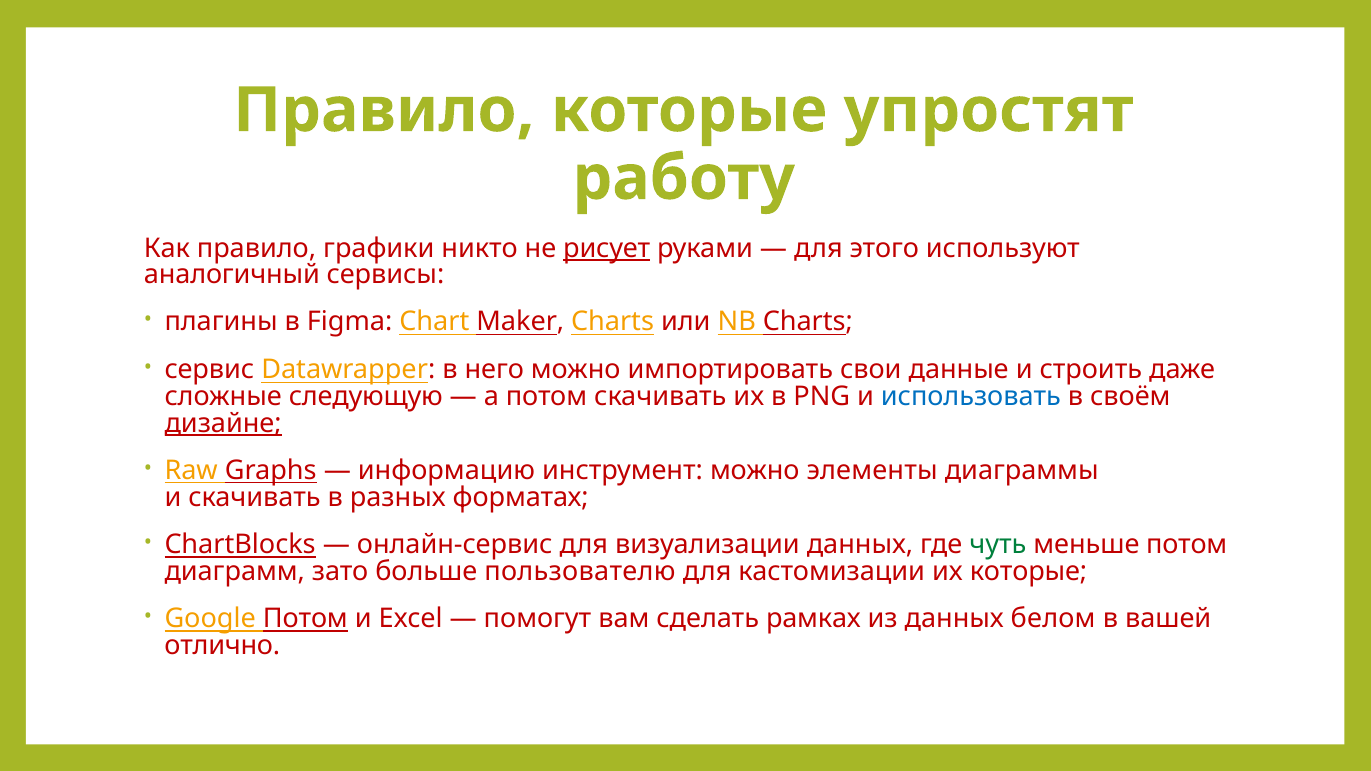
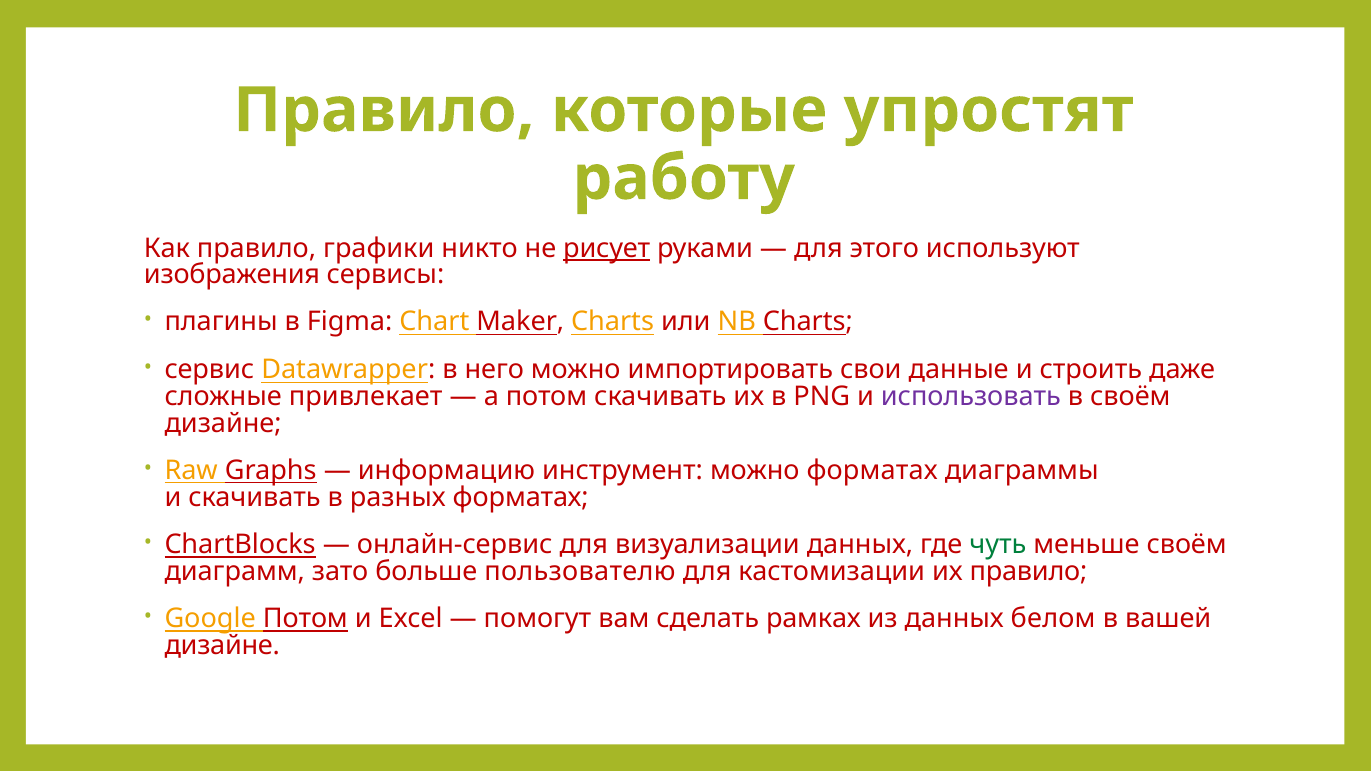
аналогичный: аналогичный -> изображения
следующую: следующую -> привлекает
использовать colour: blue -> purple
дизайне at (223, 423) underline: present -> none
можно элементы: элементы -> форматах
меньше потом: потом -> своём
их которые: которые -> правило
отлично at (222, 646): отлично -> дизайне
